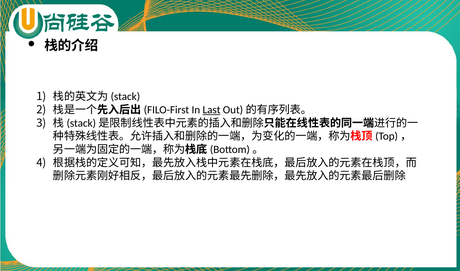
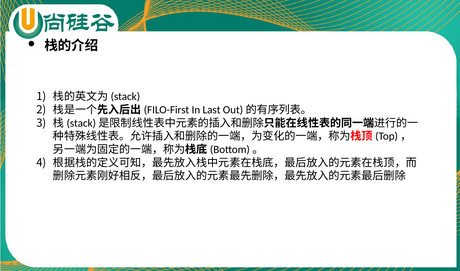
Last underline: present -> none
